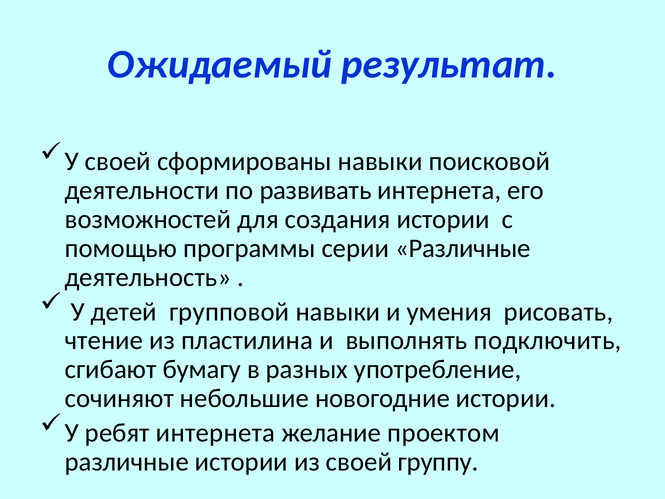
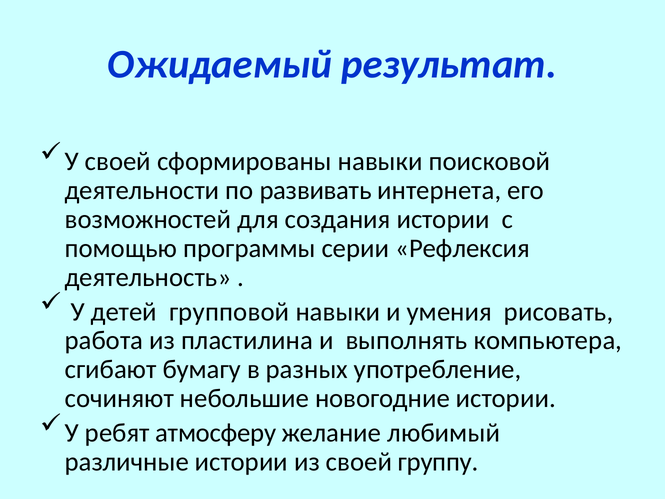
серии Различные: Различные -> Рефлексия
чтение: чтение -> работа
подключить: подключить -> компьютера
ребят интернета: интернета -> атмосферу
проектом: проектом -> любимый
